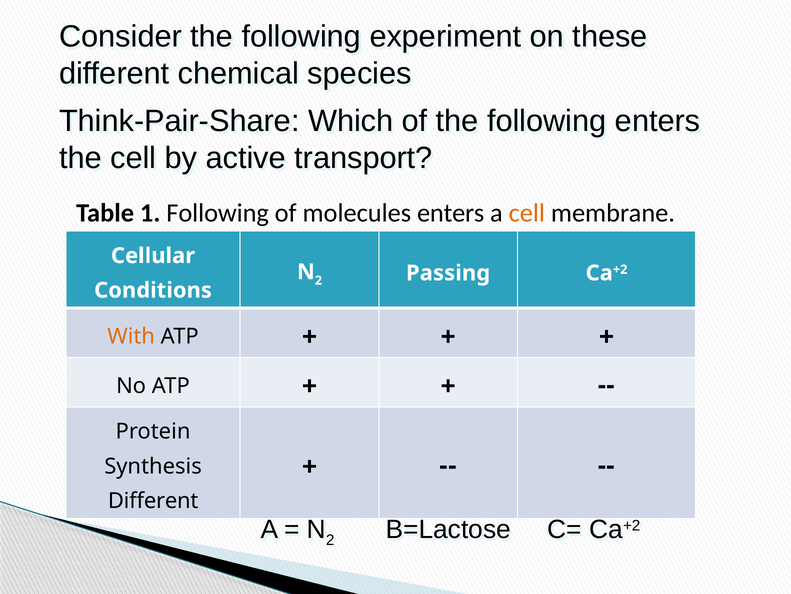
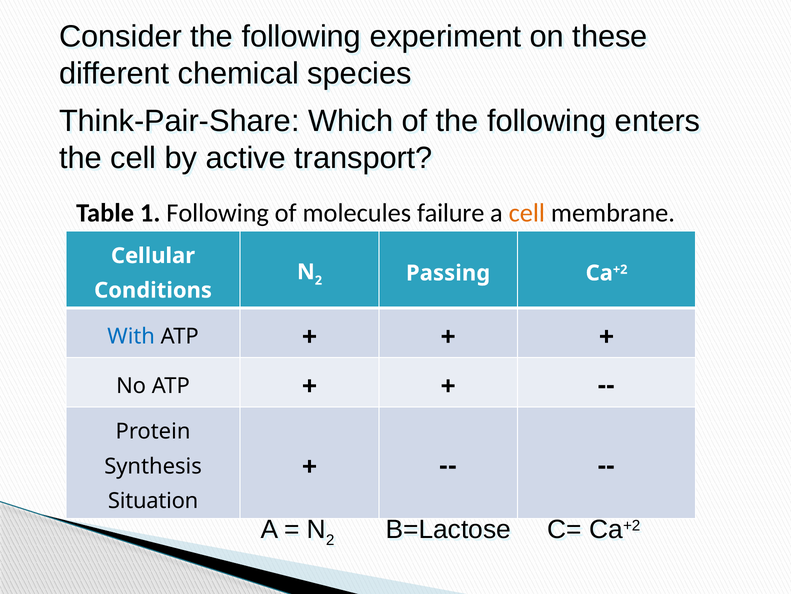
molecules enters: enters -> failure
With colour: orange -> blue
Different at (153, 500): Different -> Situation
